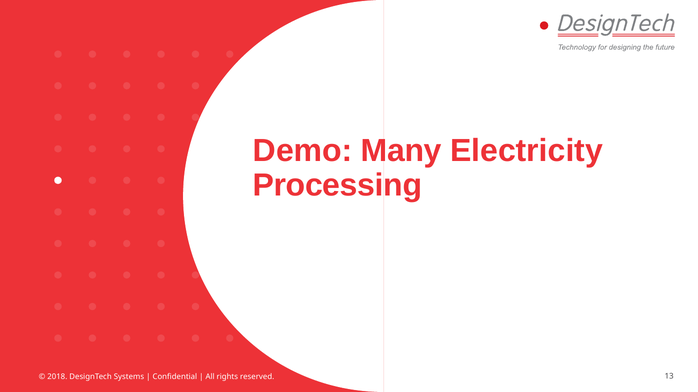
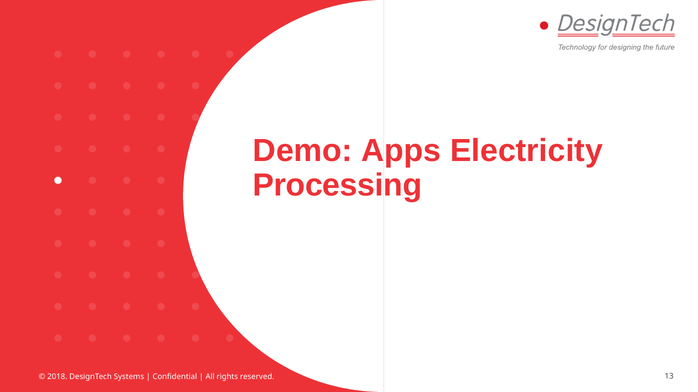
Many: Many -> Apps
